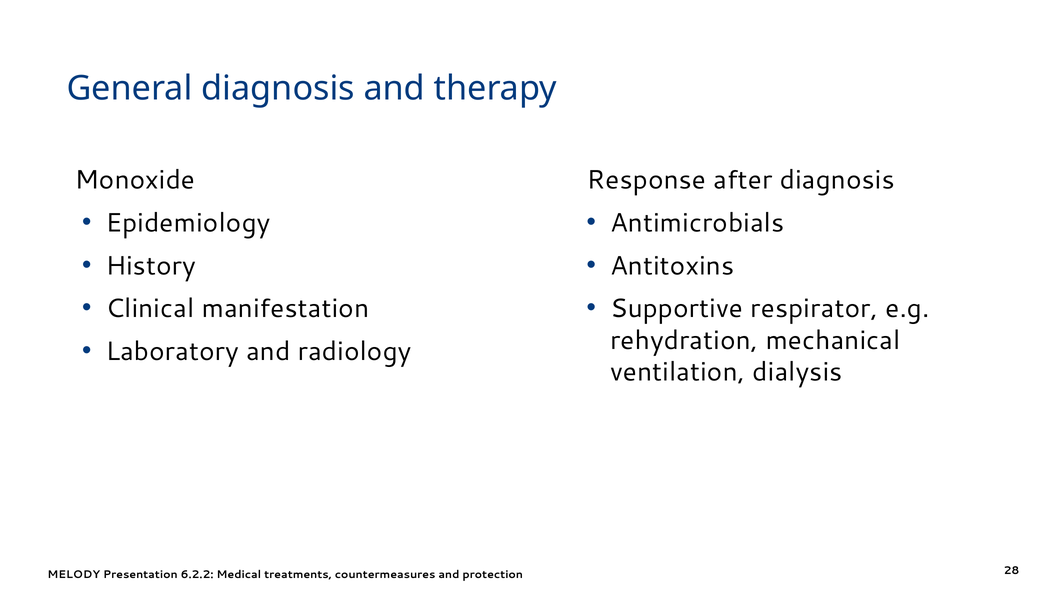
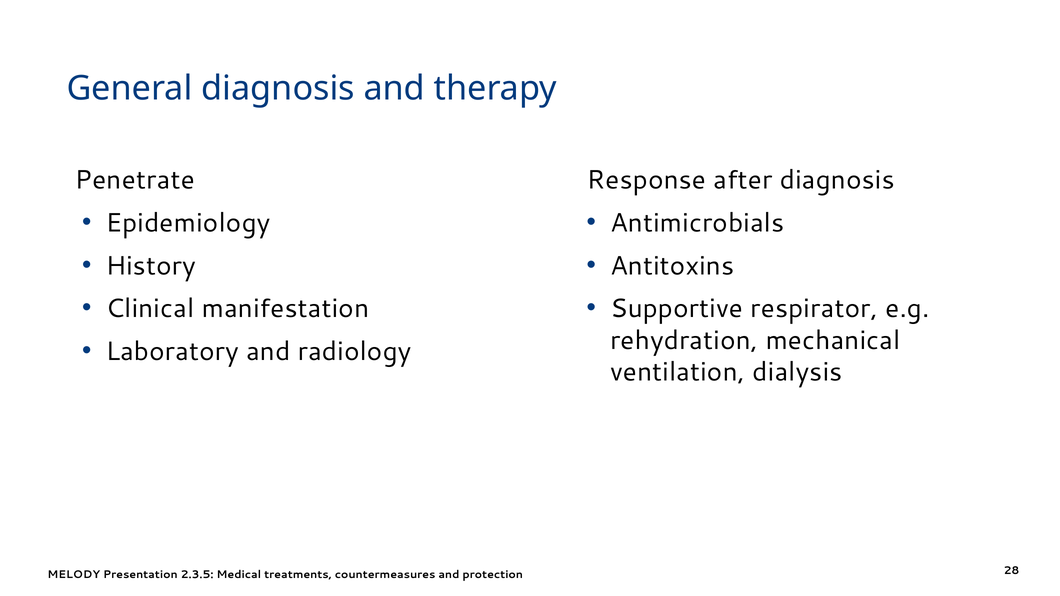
Monoxide: Monoxide -> Penetrate
6.2.2: 6.2.2 -> 2.3.5
